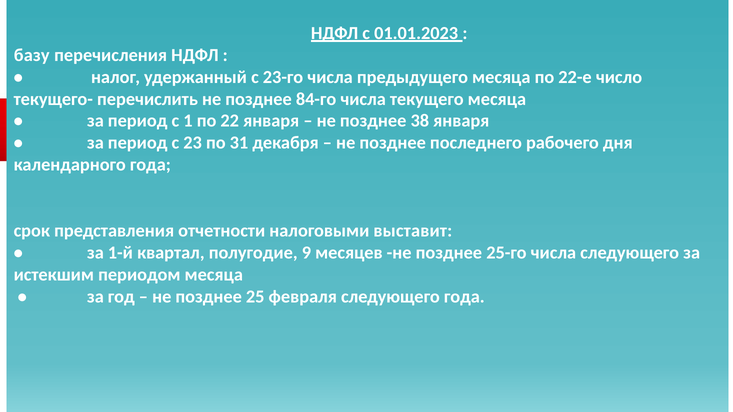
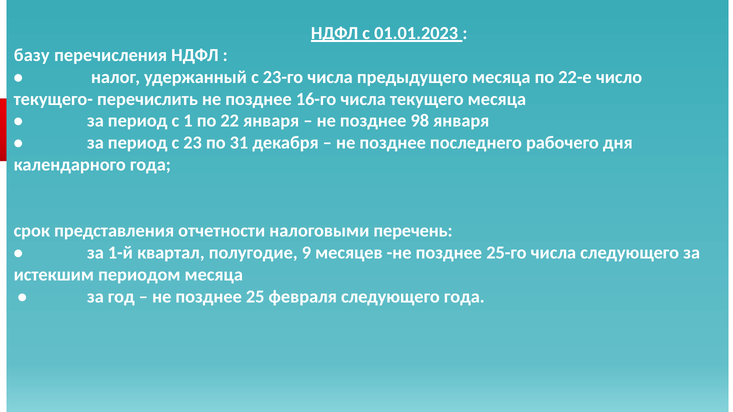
84-го: 84-го -> 16-го
38: 38 -> 98
выставит: выставит -> перечень
